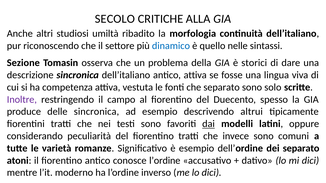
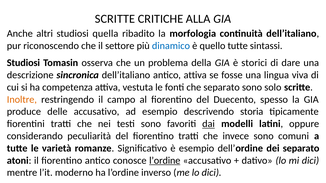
SECOLO at (115, 19): SECOLO -> SCRITTE
umiltà: umiltà -> quella
quello nelle: nelle -> tutte
Sezione at (23, 63): Sezione -> Studiosi
Inoltre colour: purple -> orange
delle sincronica: sincronica -> accusativo
altrui: altrui -> storia
l’ordine at (165, 161) underline: none -> present
